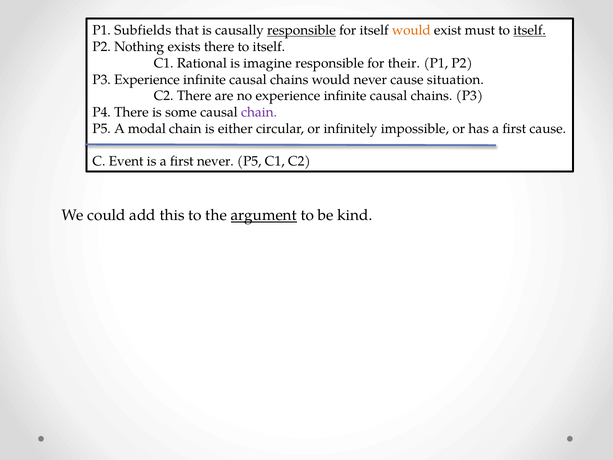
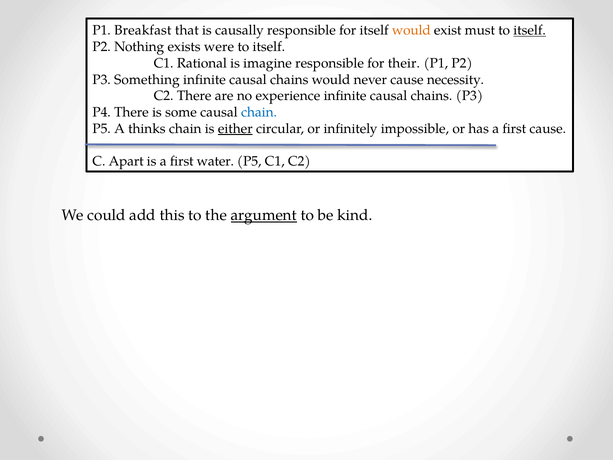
Subfields: Subfields -> Breakfast
responsible at (301, 30) underline: present -> none
exists there: there -> were
P3 Experience: Experience -> Something
situation: situation -> necessity
chain at (259, 112) colour: purple -> blue
modal: modal -> thinks
either underline: none -> present
Event: Event -> Apart
first never: never -> water
